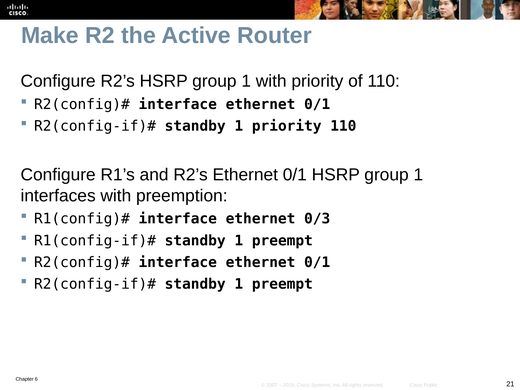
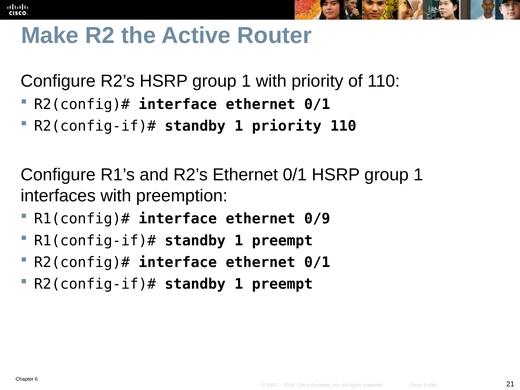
0/3: 0/3 -> 0/9
